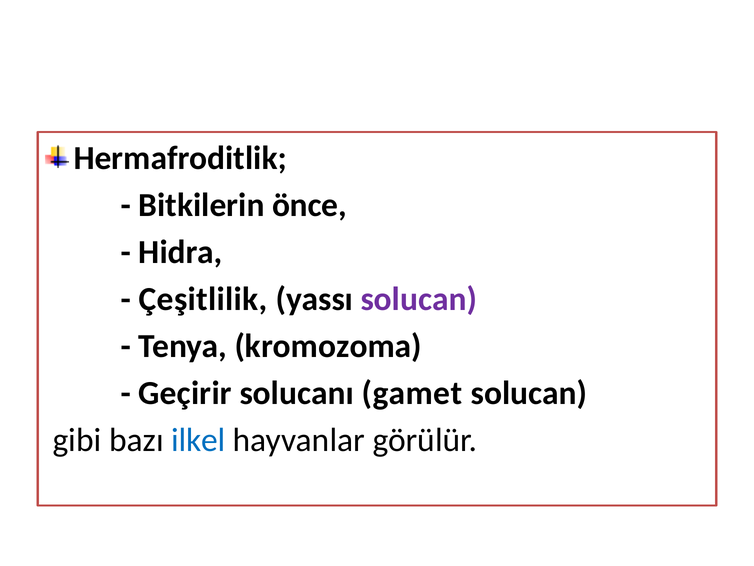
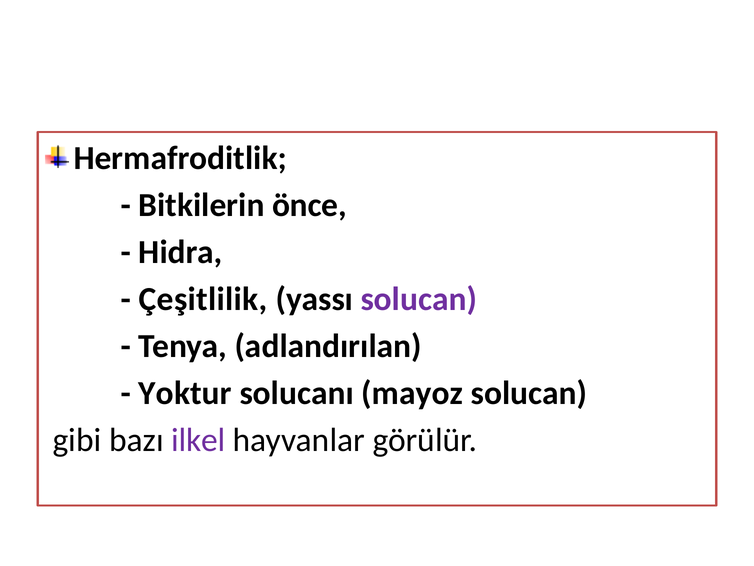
kromozoma: kromozoma -> adlandırılan
Geçirir: Geçirir -> Yoktur
gamet: gamet -> mayoz
ilkel colour: blue -> purple
